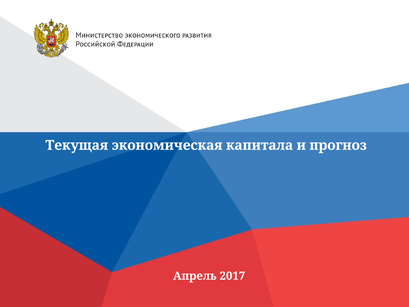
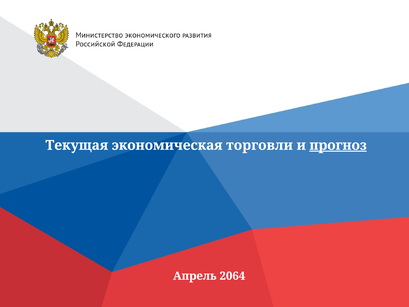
капитала: капитала -> торговли
прогноз underline: none -> present
2017: 2017 -> 2064
